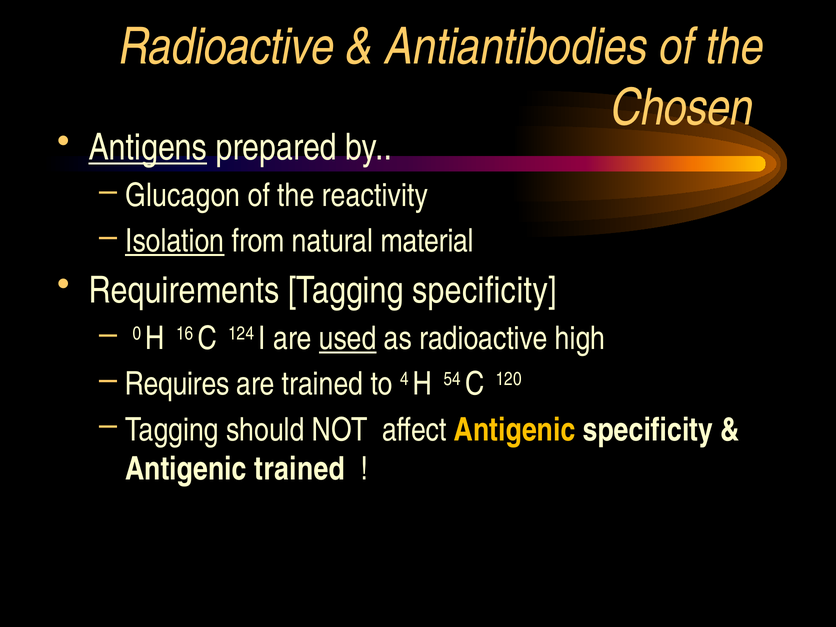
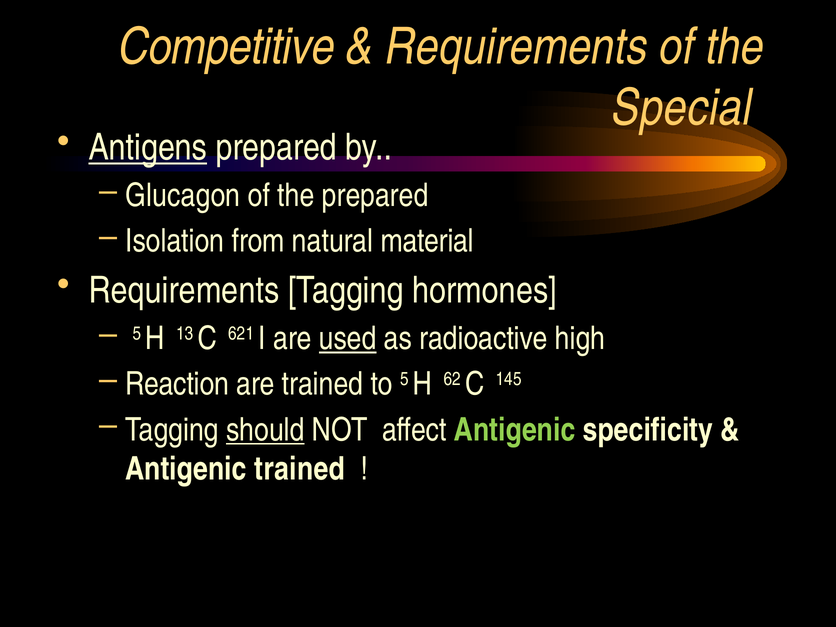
Radioactive at (227, 47): Radioactive -> Competitive
Antiantibodies at (517, 47): Antiantibodies -> Requirements
Chosen: Chosen -> Special
the reactivity: reactivity -> prepared
Isolation underline: present -> none
Tagging specificity: specificity -> hormones
0 at (137, 333): 0 -> 5
16: 16 -> 13
124: 124 -> 621
Requires: Requires -> Reaction
to 4: 4 -> 5
54: 54 -> 62
120: 120 -> 145
should underline: none -> present
Antigenic at (515, 430) colour: yellow -> light green
